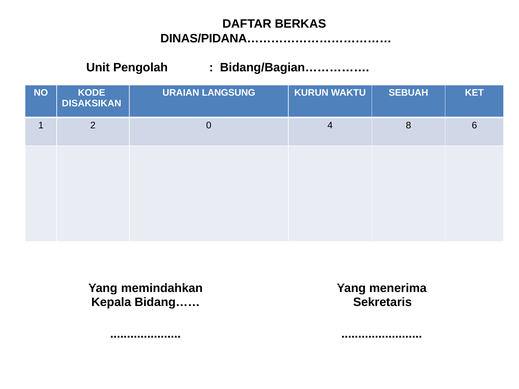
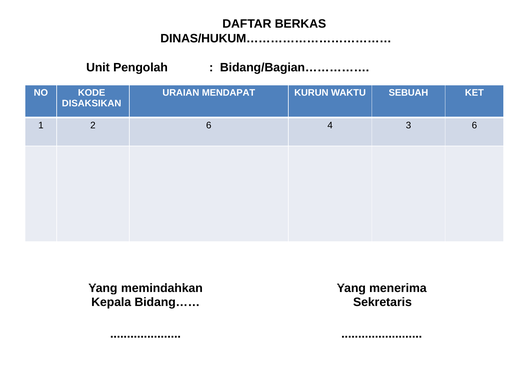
DINAS/PIDANA………………………………: DINAS/PIDANA……………………………… -> DINAS/HUKUM………………………………
LANGSUNG: LANGSUNG -> MENDAPAT
2 0: 0 -> 6
8: 8 -> 3
